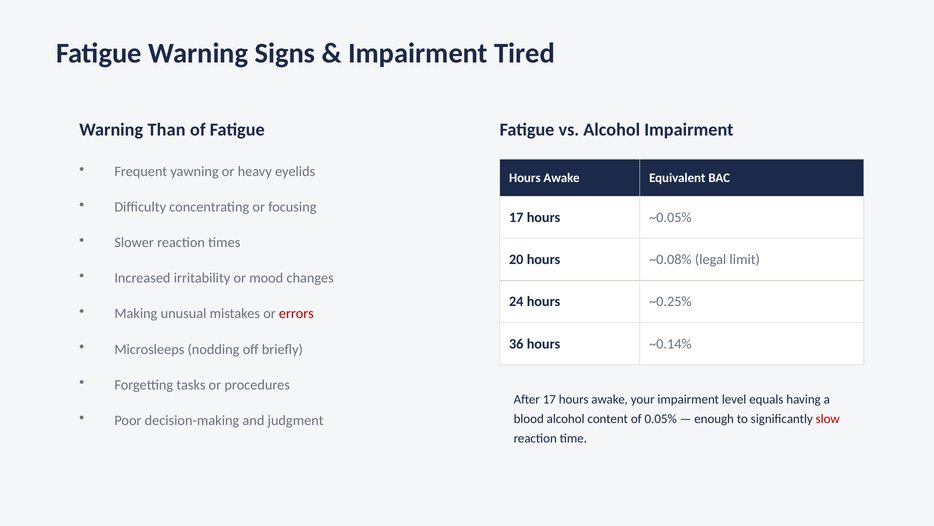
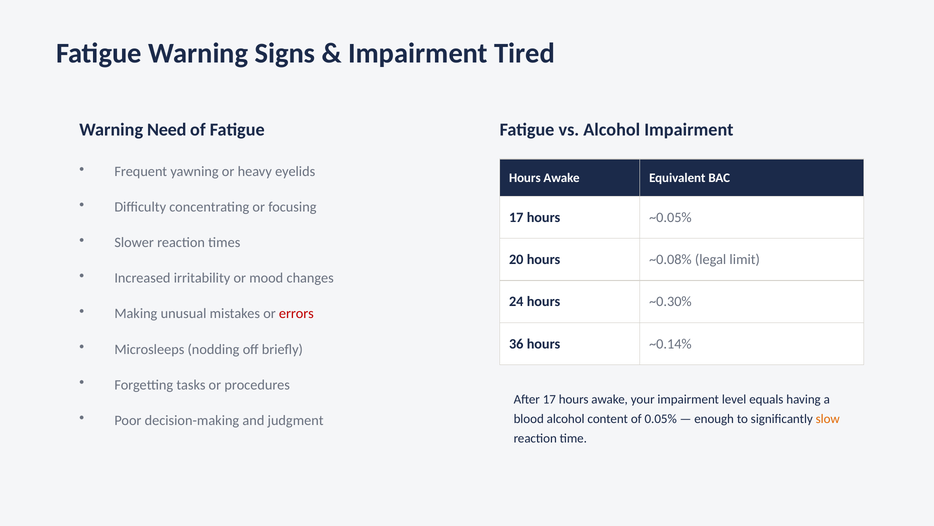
Than: Than -> Need
~0.25%: ~0.25% -> ~0.30%
slow colour: red -> orange
